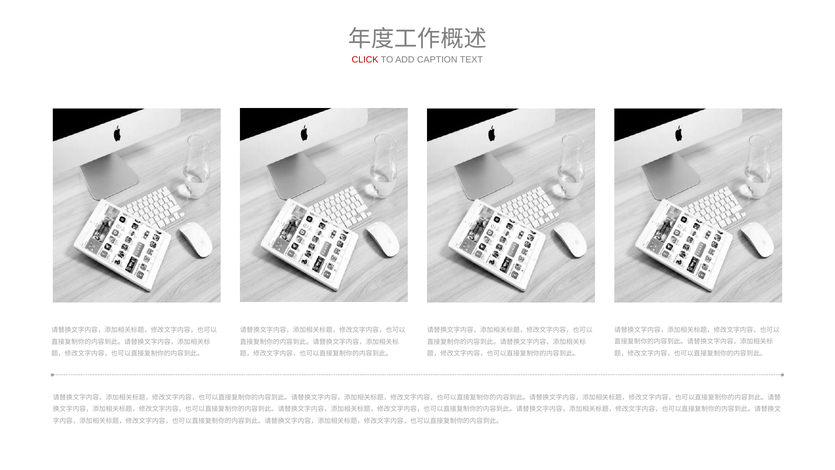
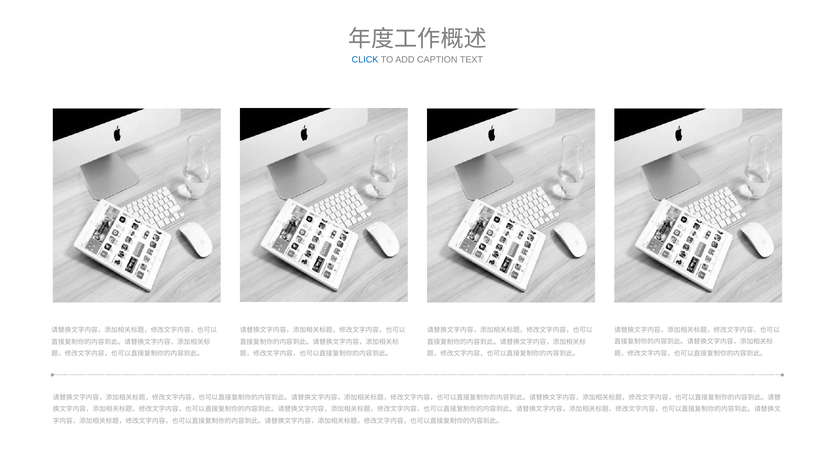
CLICK colour: red -> blue
